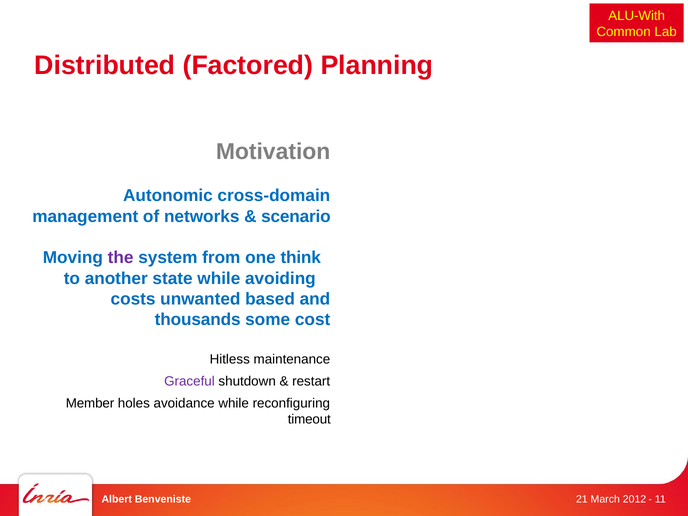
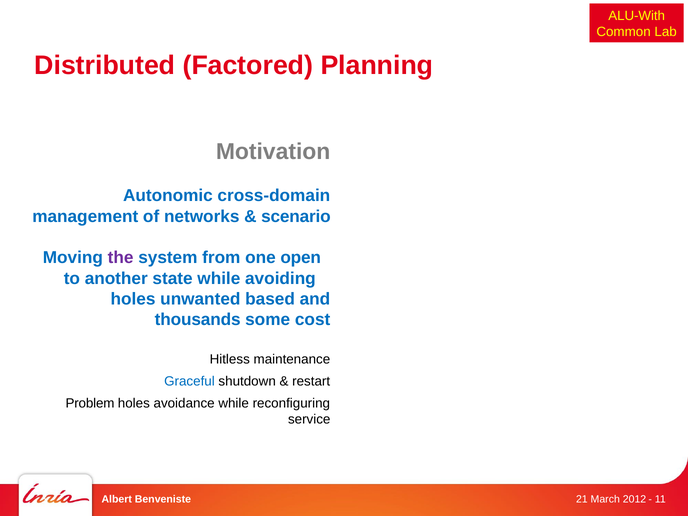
think: think -> open
costs at (133, 299): costs -> holes
Graceful colour: purple -> blue
Member: Member -> Problem
timeout: timeout -> service
